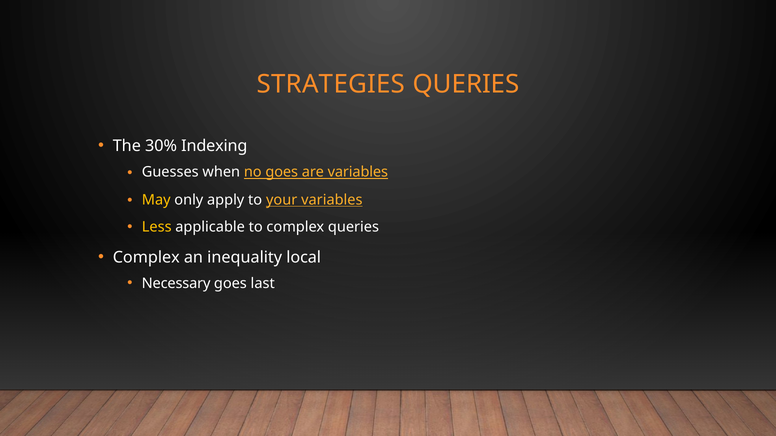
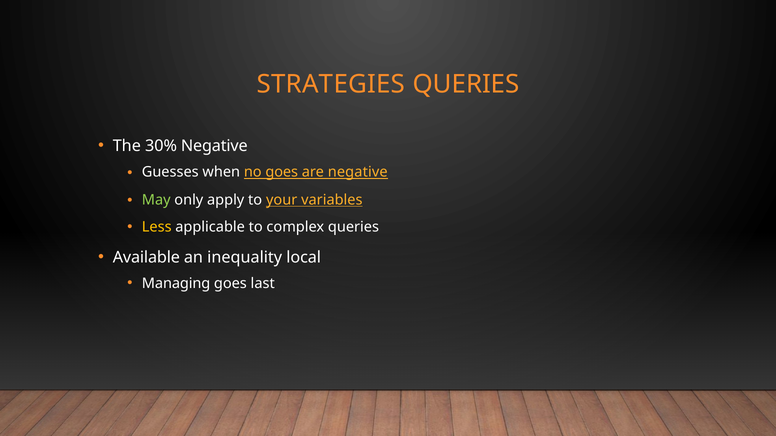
30% Indexing: Indexing -> Negative
are variables: variables -> negative
May colour: yellow -> light green
Complex at (146, 258): Complex -> Available
Necessary: Necessary -> Managing
